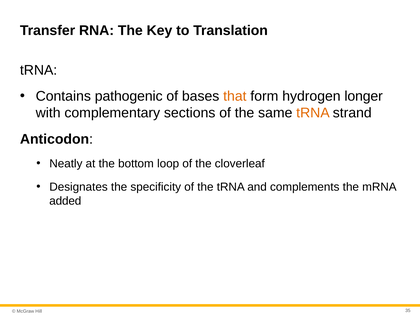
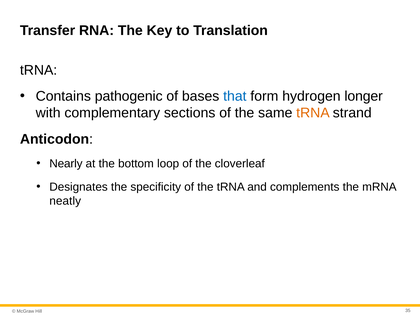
that colour: orange -> blue
Neatly: Neatly -> Nearly
added: added -> neatly
